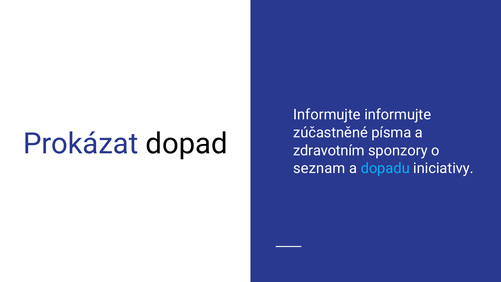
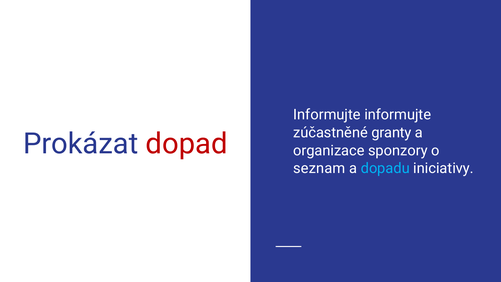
písma: písma -> granty
dopad colour: black -> red
zdravotním: zdravotním -> organizace
